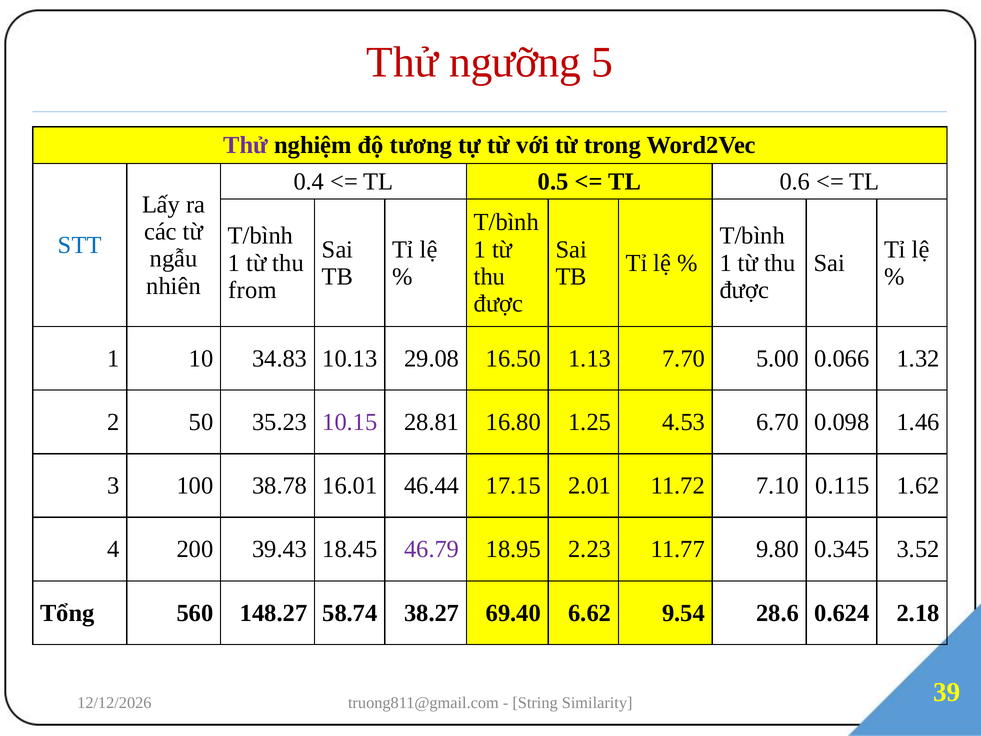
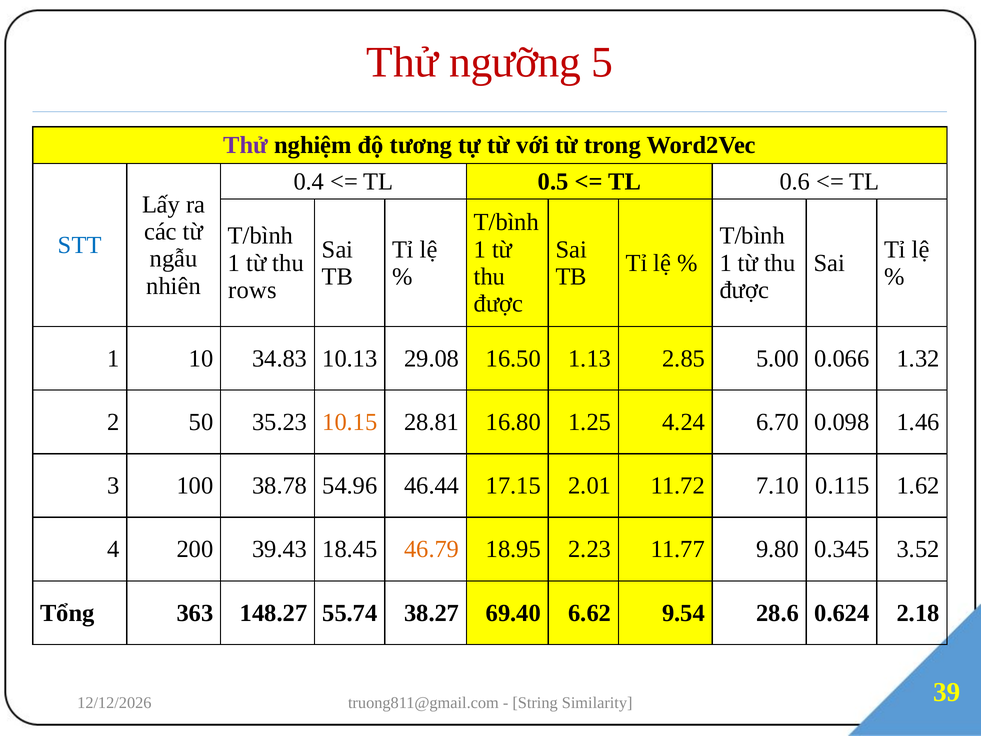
from: from -> rows
7.70: 7.70 -> 2.85
10.15 colour: purple -> orange
4.53: 4.53 -> 4.24
16.01: 16.01 -> 54.96
46.79 colour: purple -> orange
560: 560 -> 363
58.74: 58.74 -> 55.74
